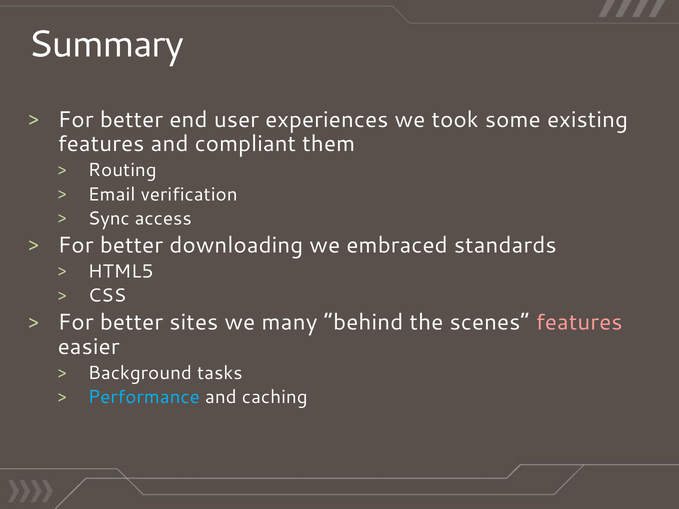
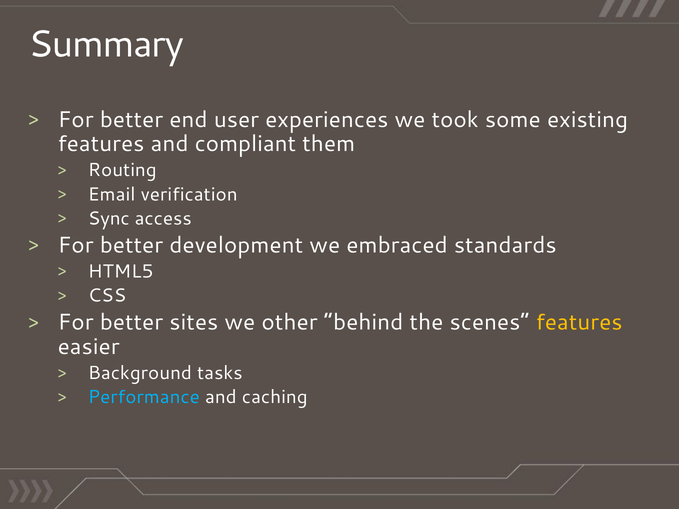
downloading: downloading -> development
many: many -> other
features at (579, 323) colour: pink -> yellow
